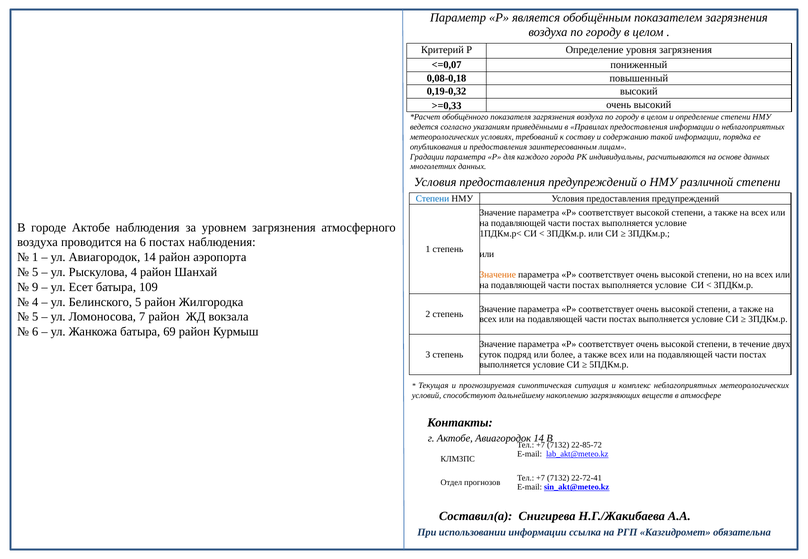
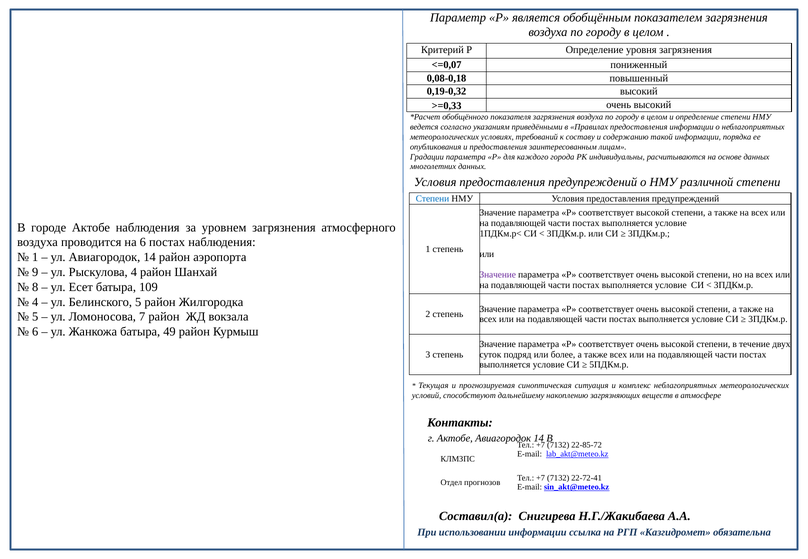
5 at (35, 272): 5 -> 9
Значение at (498, 275) colour: orange -> purple
9: 9 -> 8
69: 69 -> 49
